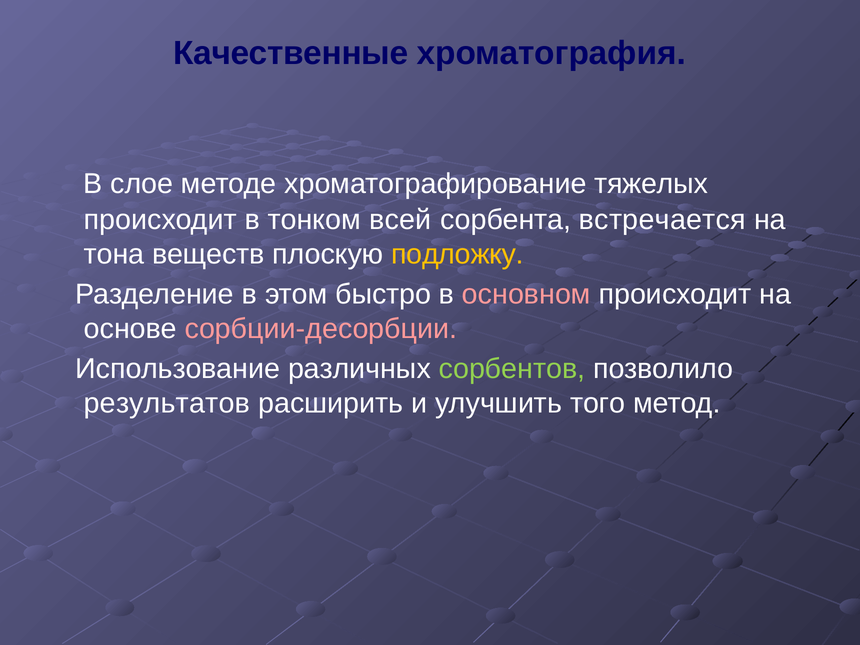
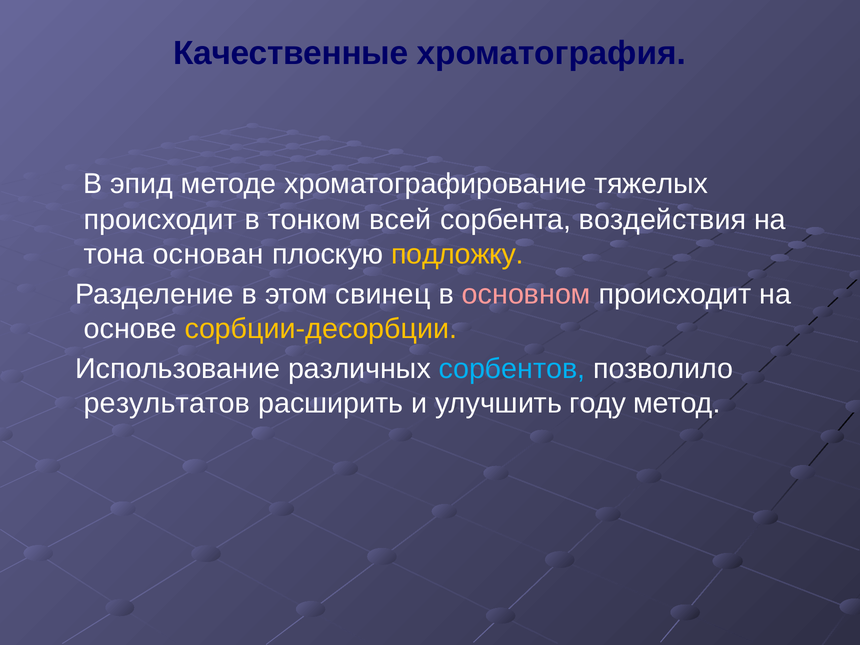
слое: слое -> эпид
встречается: встречается -> воздействия
веществ: веществ -> основан
быстро: быстро -> свинец
сорбции-десорбции colour: pink -> yellow
сорбентов colour: light green -> light blue
того: того -> году
